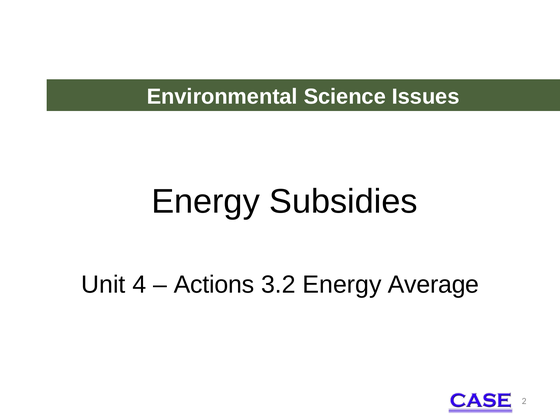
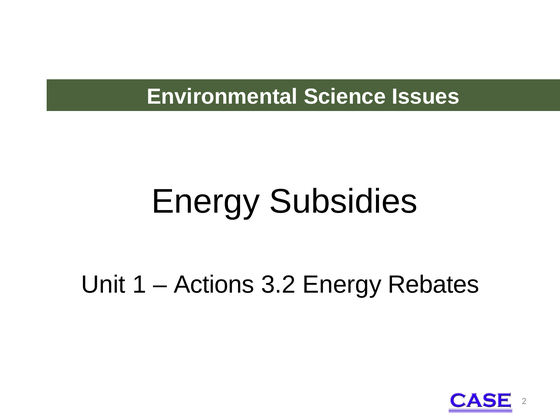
4: 4 -> 1
Average: Average -> Rebates
